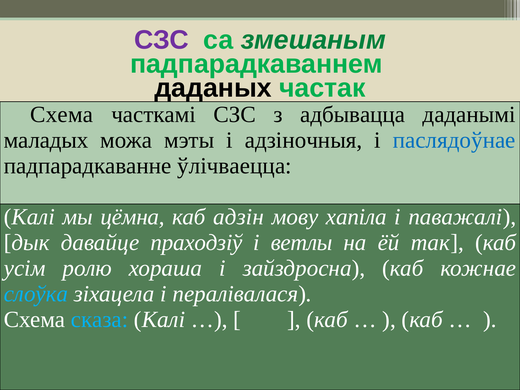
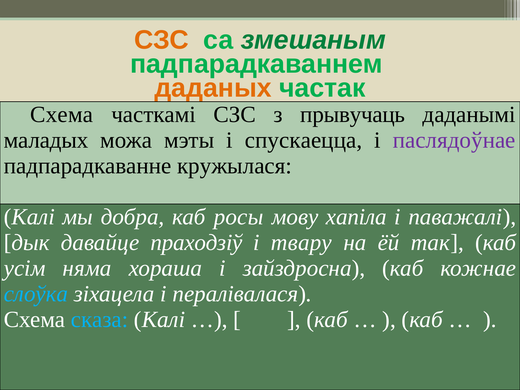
СЗС at (161, 40) colour: purple -> orange
даданых colour: black -> orange
адбывацца: адбывацца -> прывучаць
адзіночныя: адзіночныя -> спускаецца
паслядоўнае colour: blue -> purple
ўлічваецца: ўлічваецца -> кружылася
цёмна: цёмна -> добра
адзін: адзін -> росы
ветлы: ветлы -> твару
ролю: ролю -> няма
